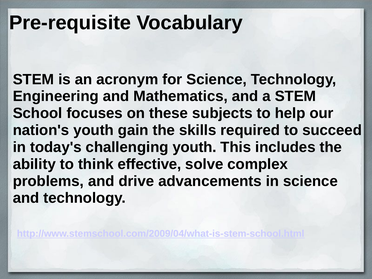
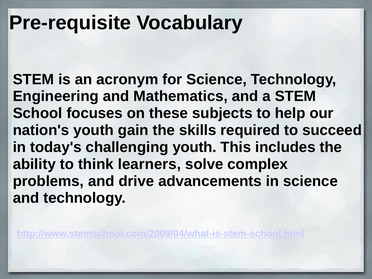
effective: effective -> learners
